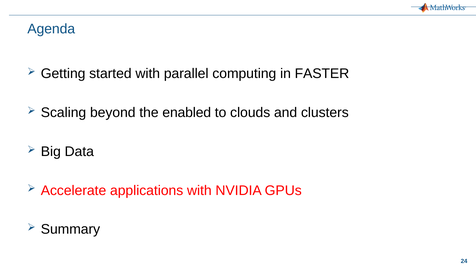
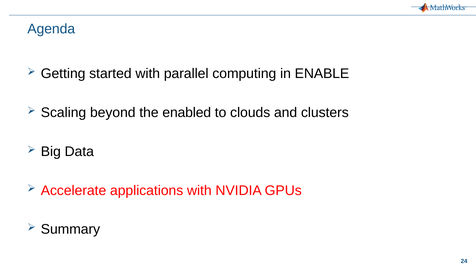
FASTER: FASTER -> ENABLE
